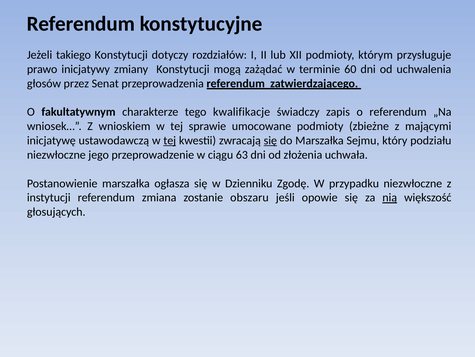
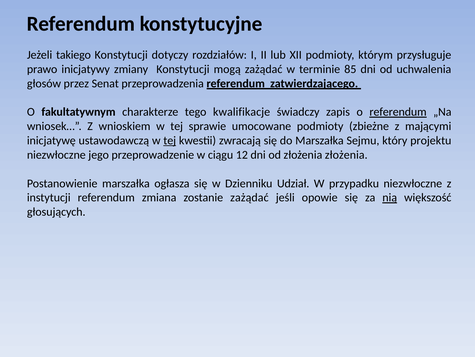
60: 60 -> 85
referendum at (398, 112) underline: none -> present
się at (270, 140) underline: present -> none
podziału: podziału -> projektu
63: 63 -> 12
złożenia uchwała: uchwała -> złożenia
Zgodę: Zgodę -> Udział
zostanie obszaru: obszaru -> zażądać
